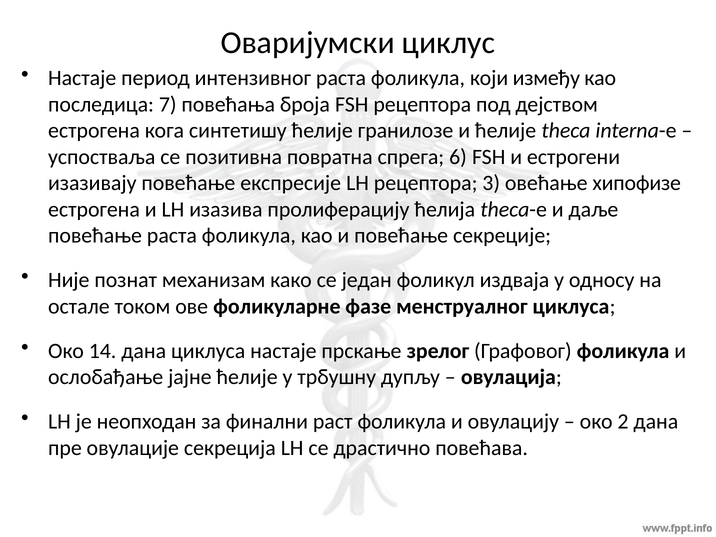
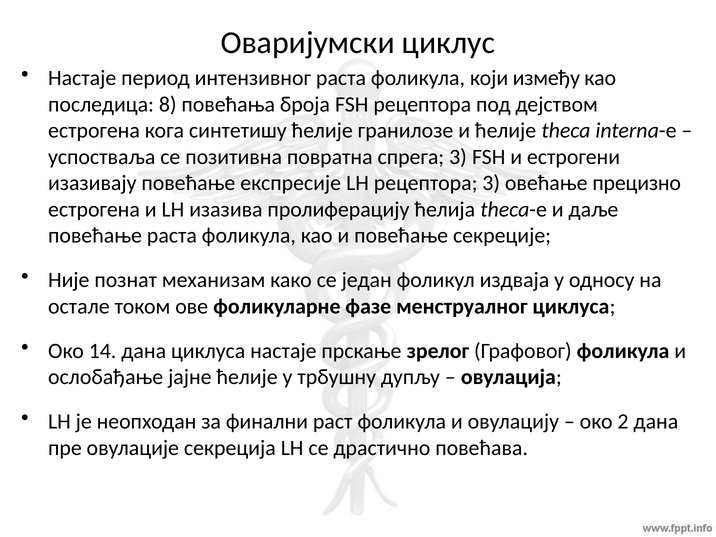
7: 7 -> 8
спрега 6: 6 -> 3
хипофизе: хипофизе -> прецизно
